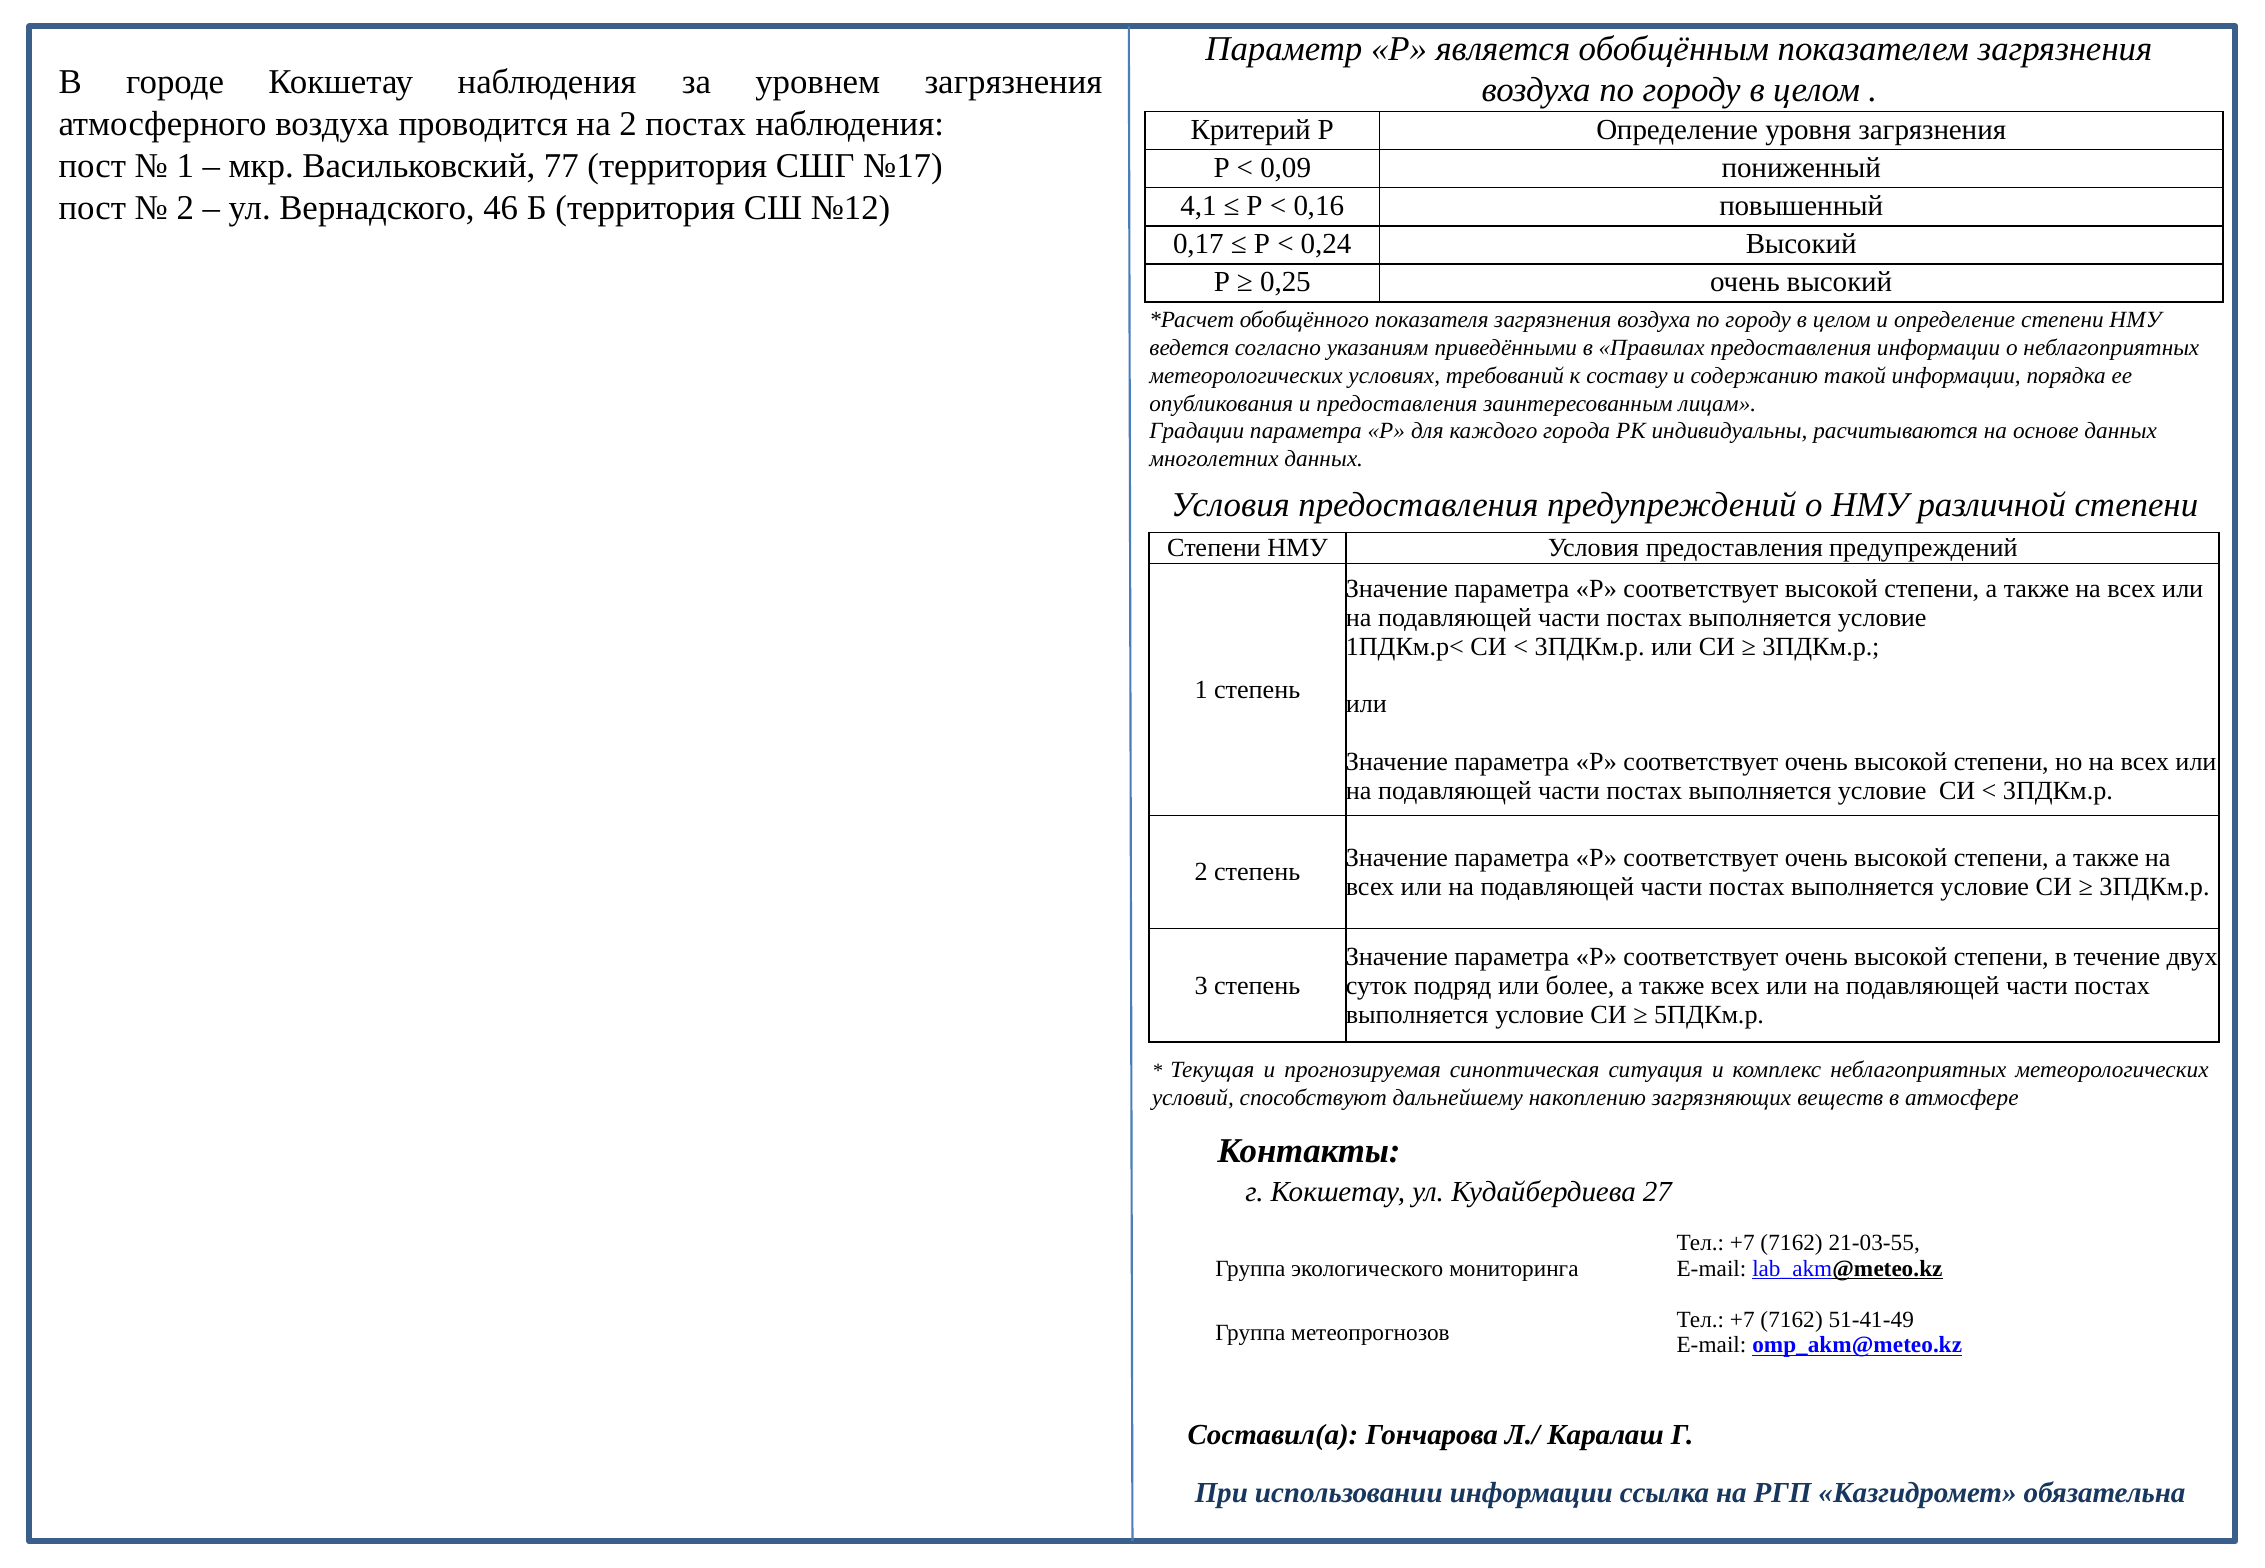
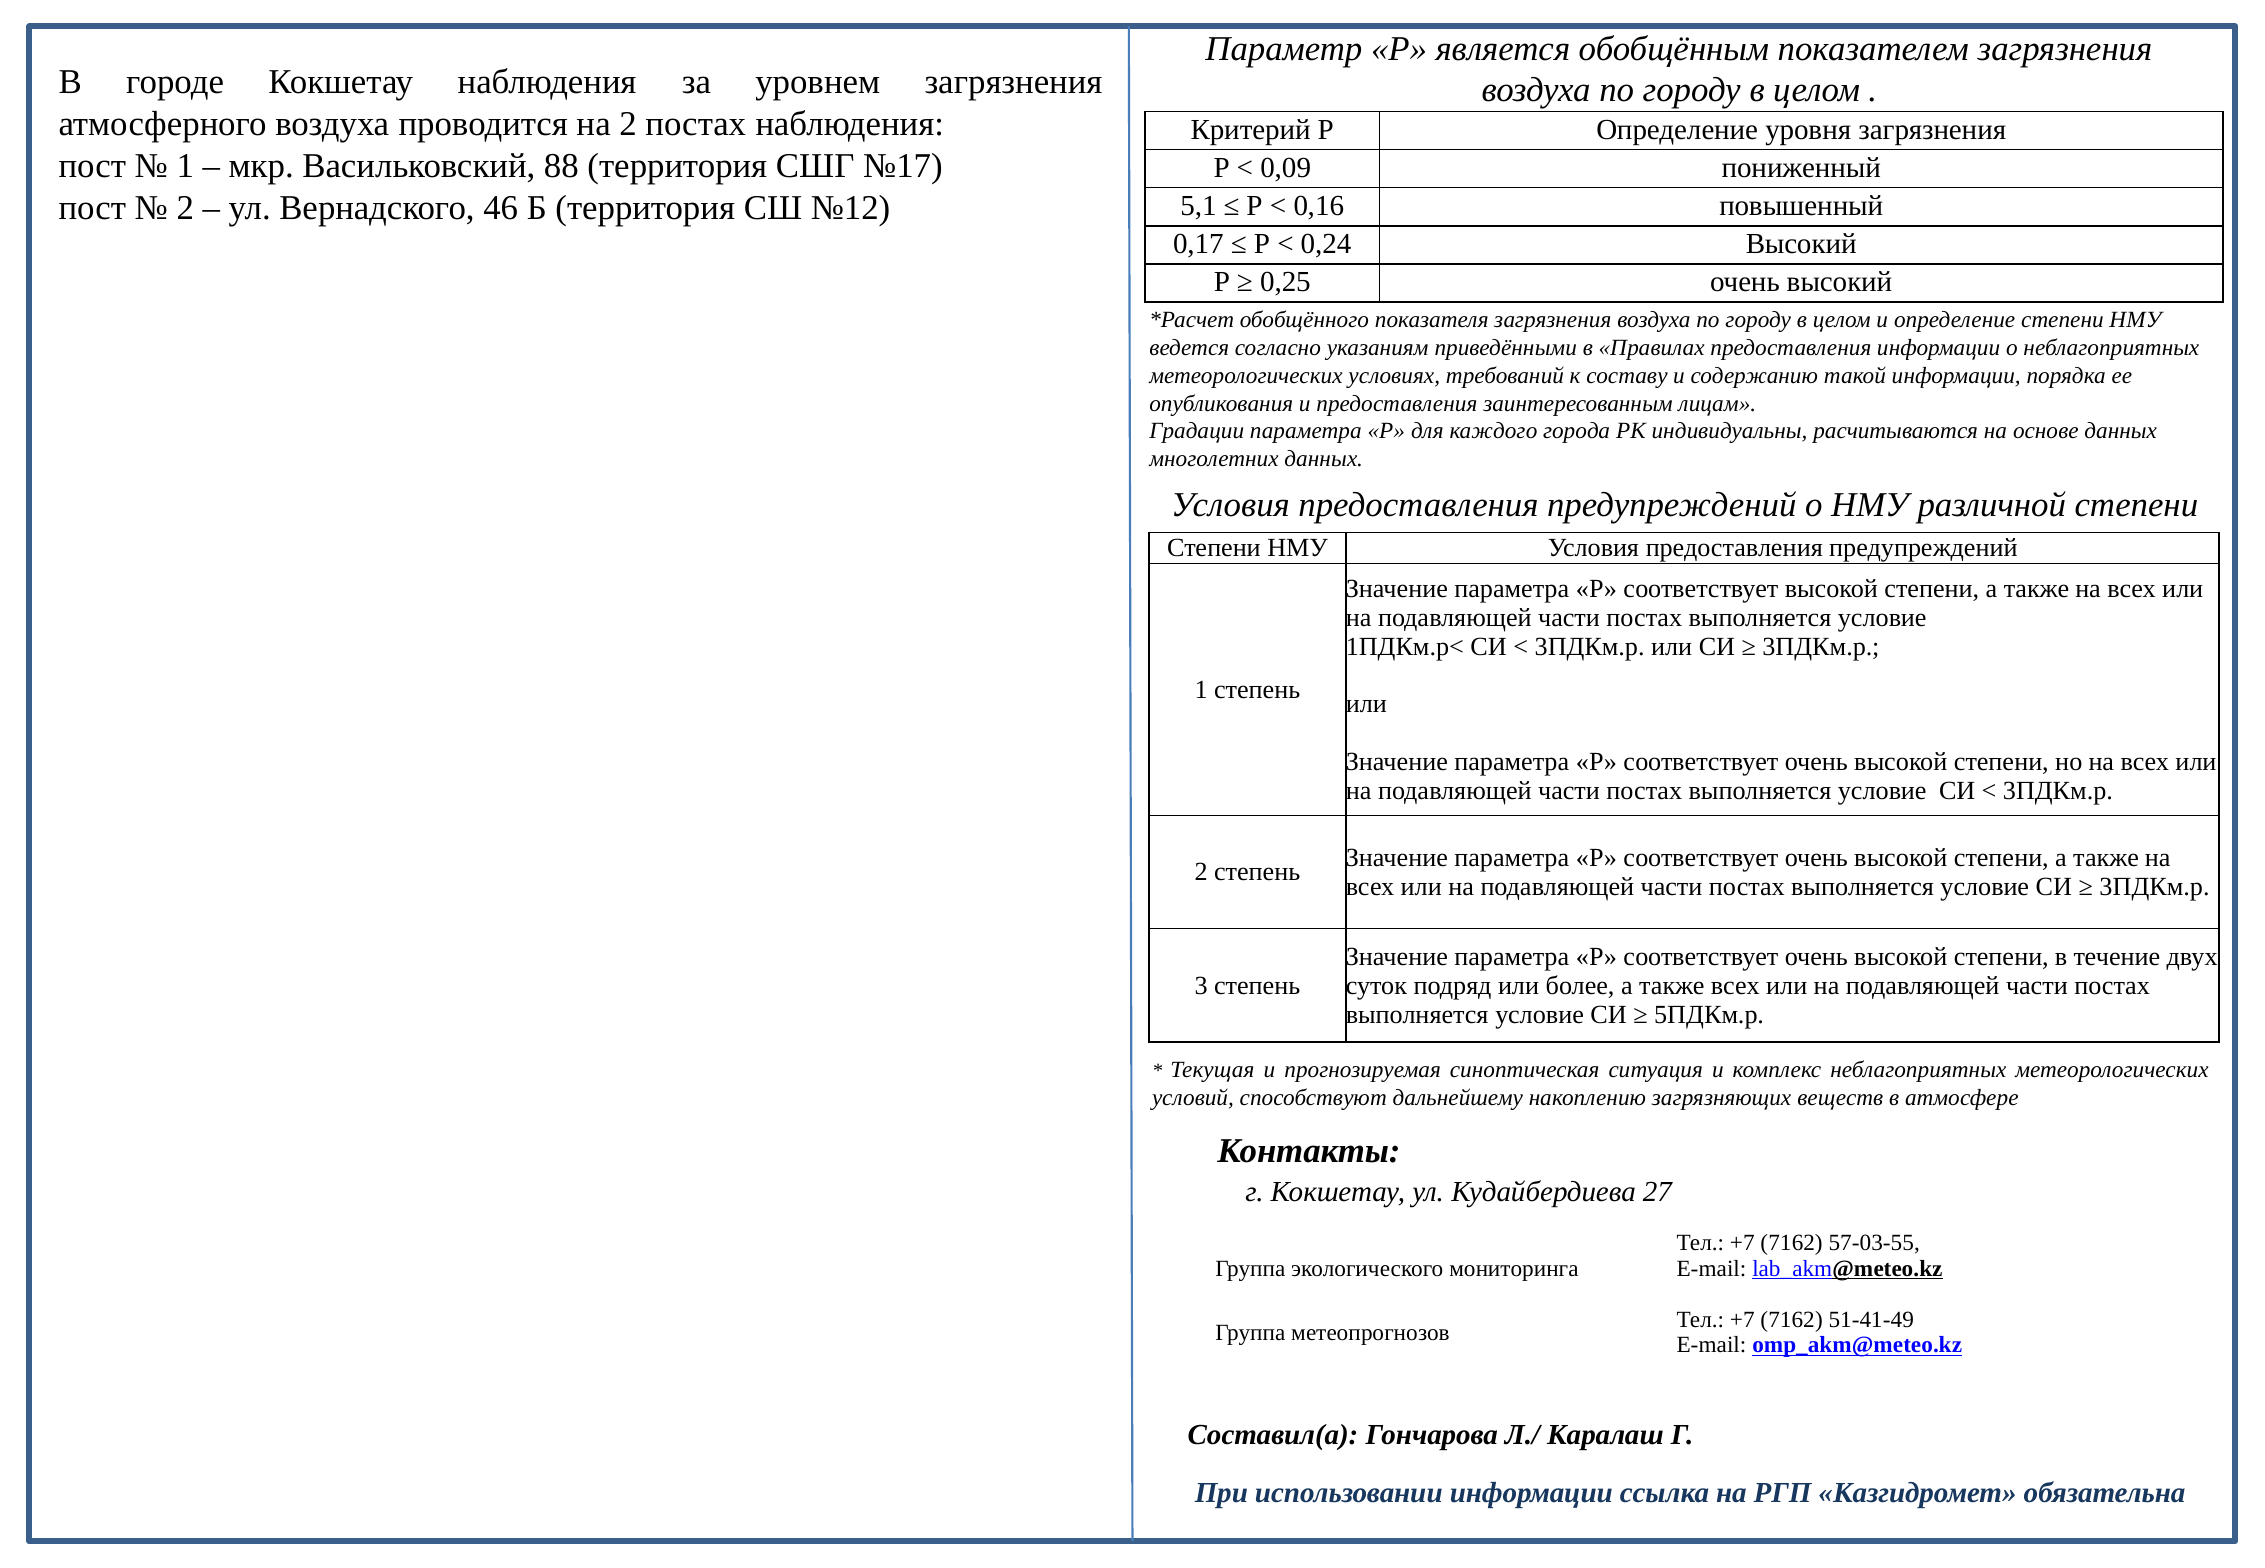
77: 77 -> 88
4,1: 4,1 -> 5,1
21-03-55: 21-03-55 -> 57-03-55
